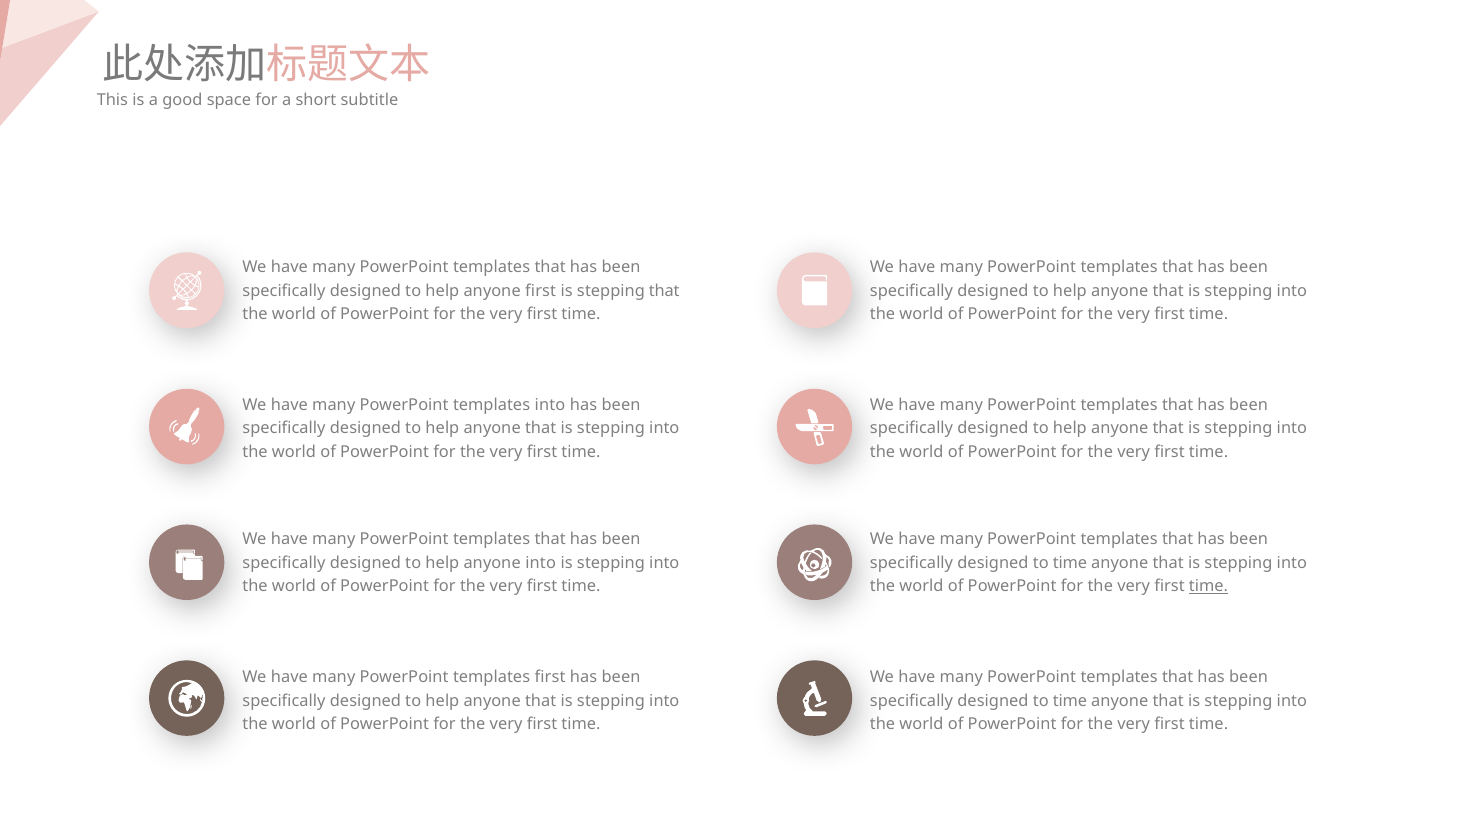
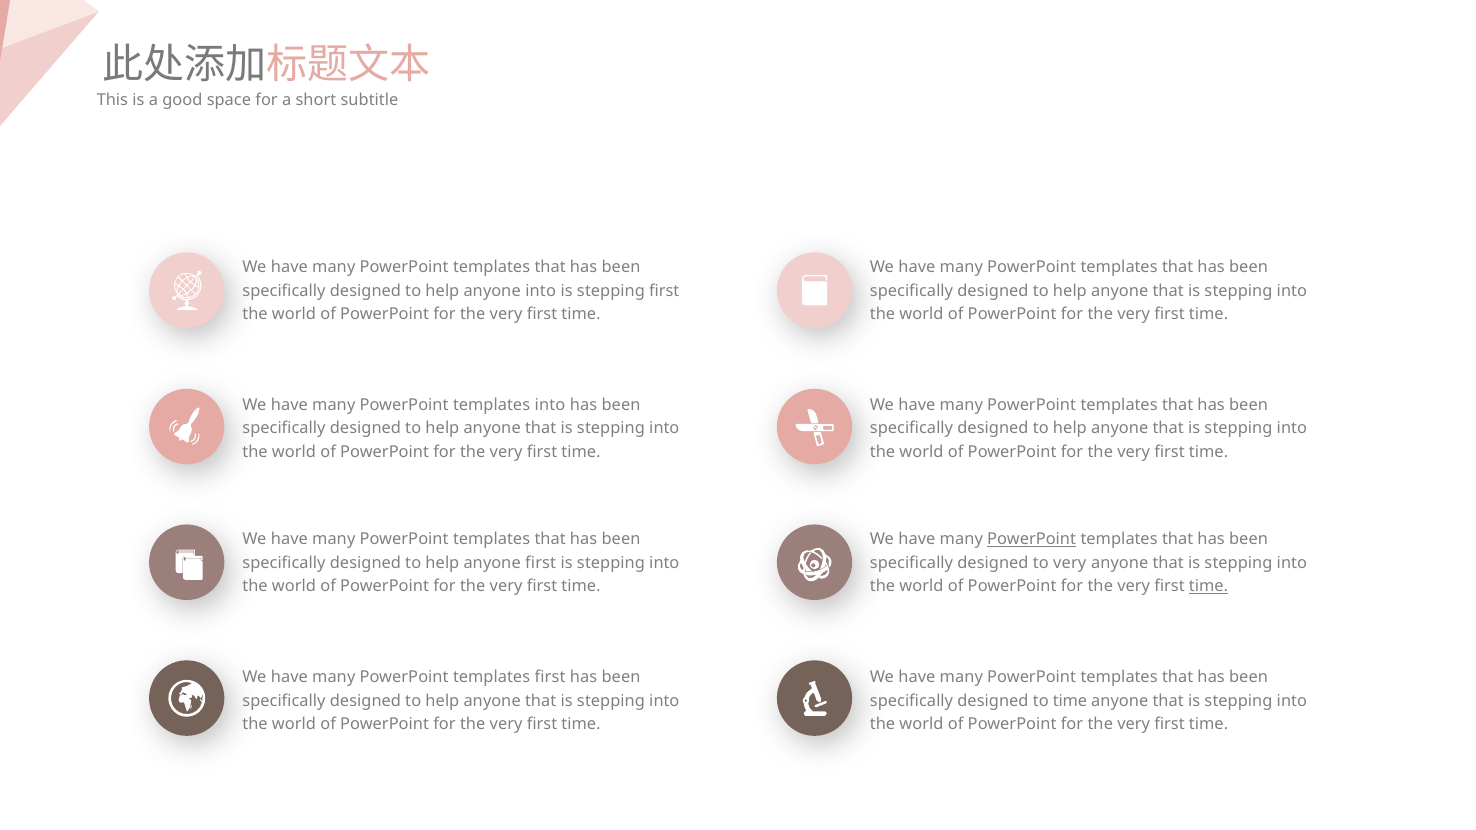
anyone first: first -> into
stepping that: that -> first
PowerPoint at (1032, 539) underline: none -> present
anyone into: into -> first
time at (1070, 563): time -> very
